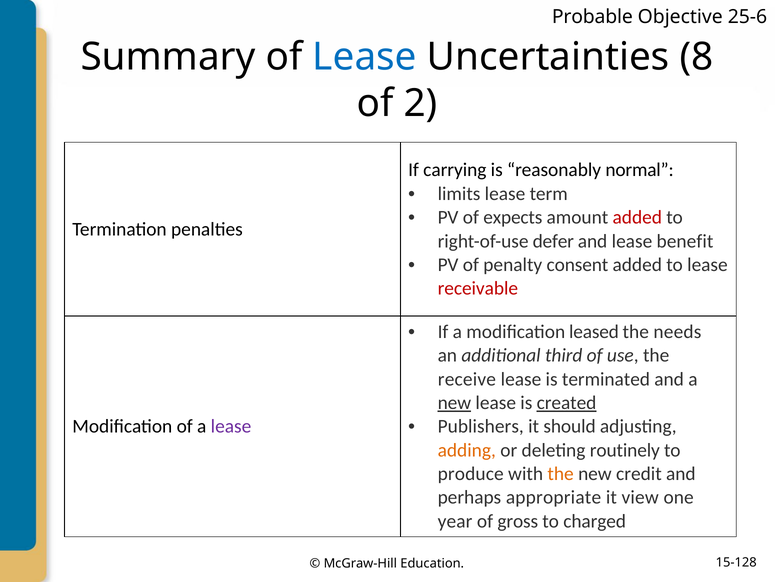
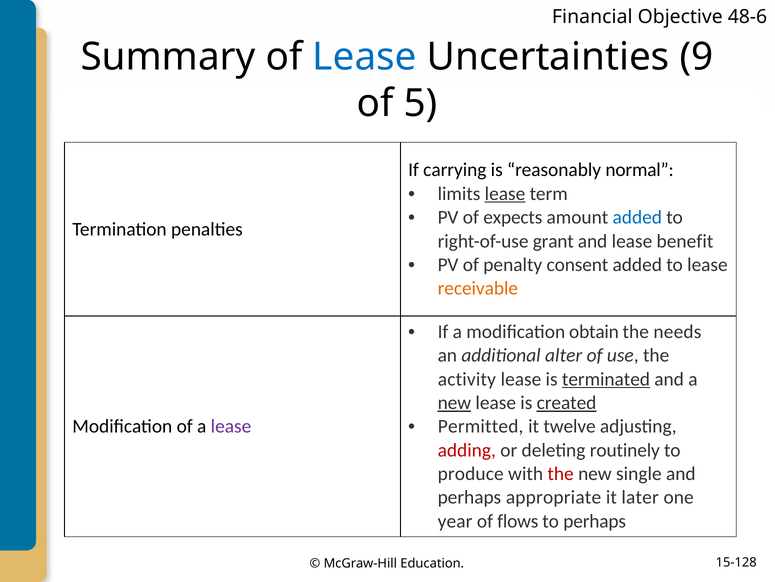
Probable: Probable -> Financial
25-6: 25-6 -> 48-6
8: 8 -> 9
2: 2 -> 5
lease at (505, 194) underline: none -> present
added at (637, 217) colour: red -> blue
defer: defer -> grant
receivable colour: red -> orange
leased: leased -> obtain
third: third -> alter
receive: receive -> activity
terminated underline: none -> present
Publishers: Publishers -> Permitted
should: should -> twelve
adding colour: orange -> red
the at (561, 473) colour: orange -> red
credit: credit -> single
view: view -> later
gross: gross -> flows
to charged: charged -> perhaps
